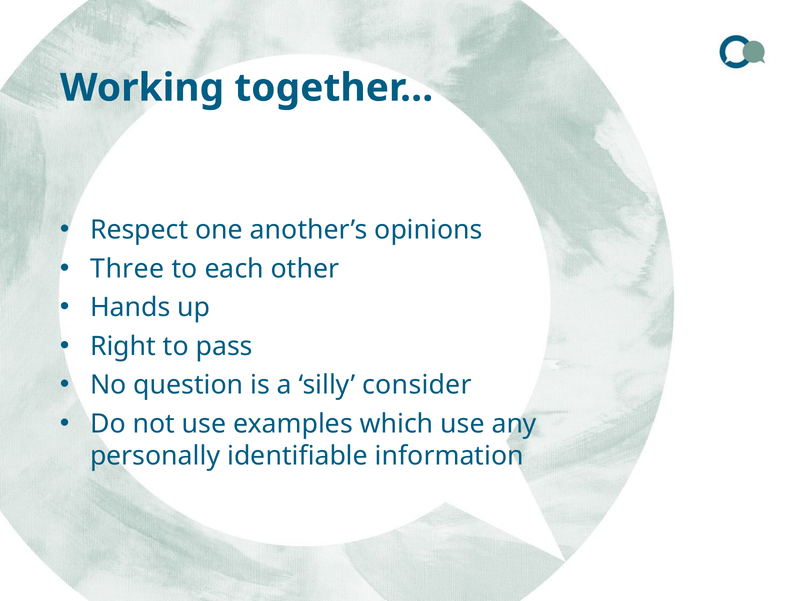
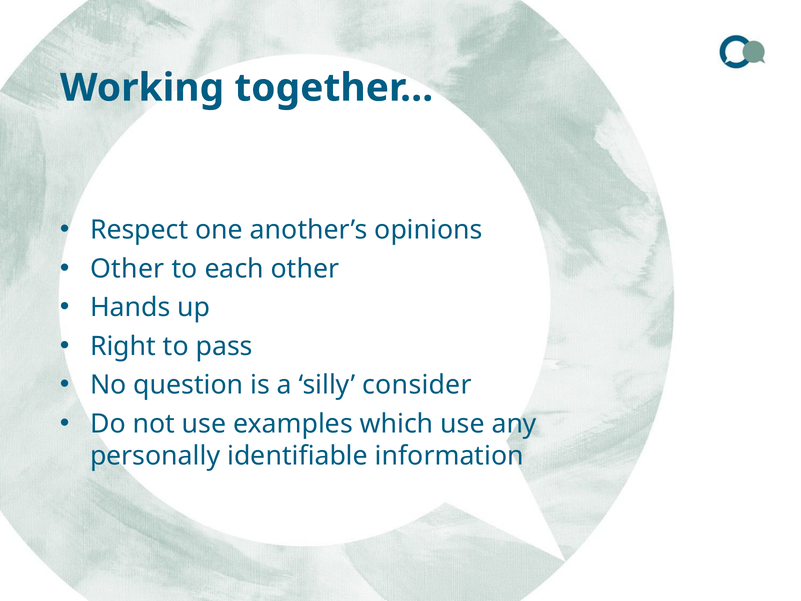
Three at (127, 269): Three -> Other
